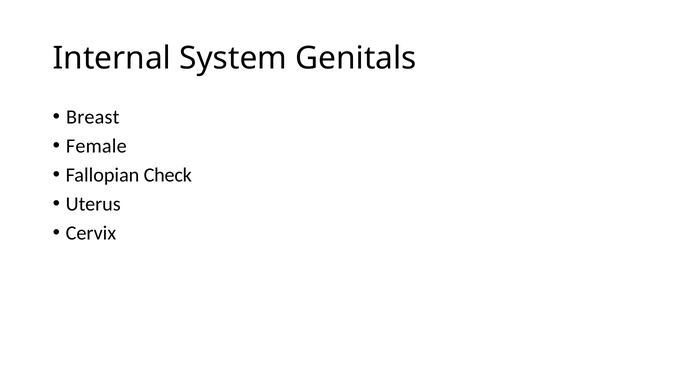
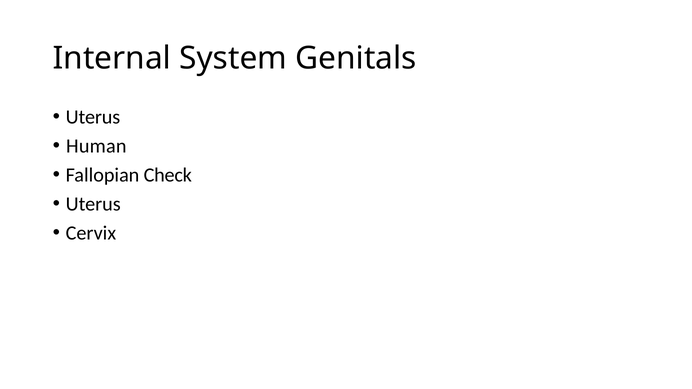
Breast at (93, 117): Breast -> Uterus
Female: Female -> Human
